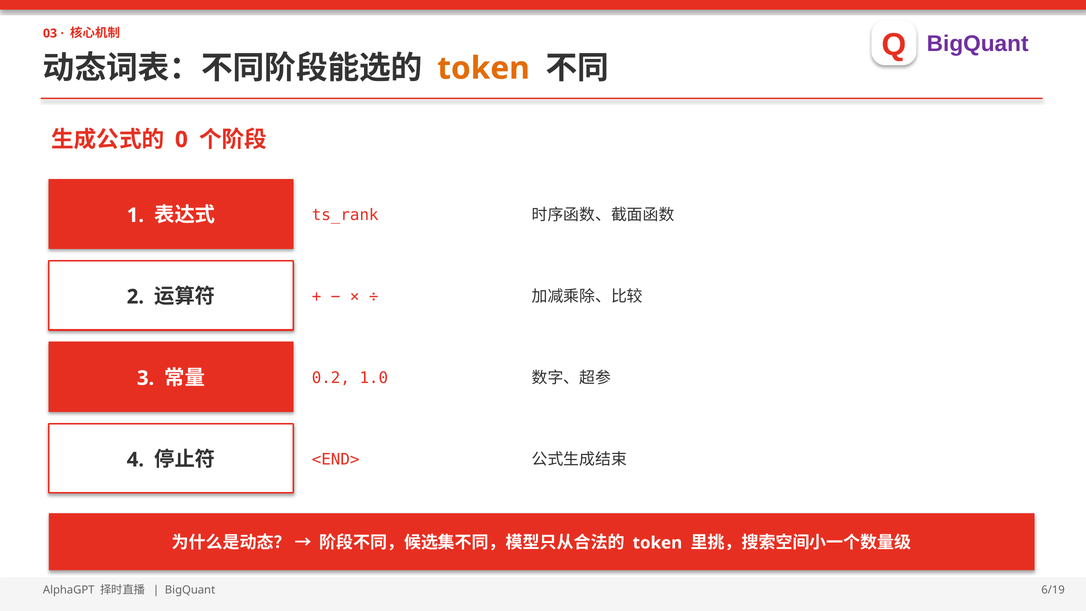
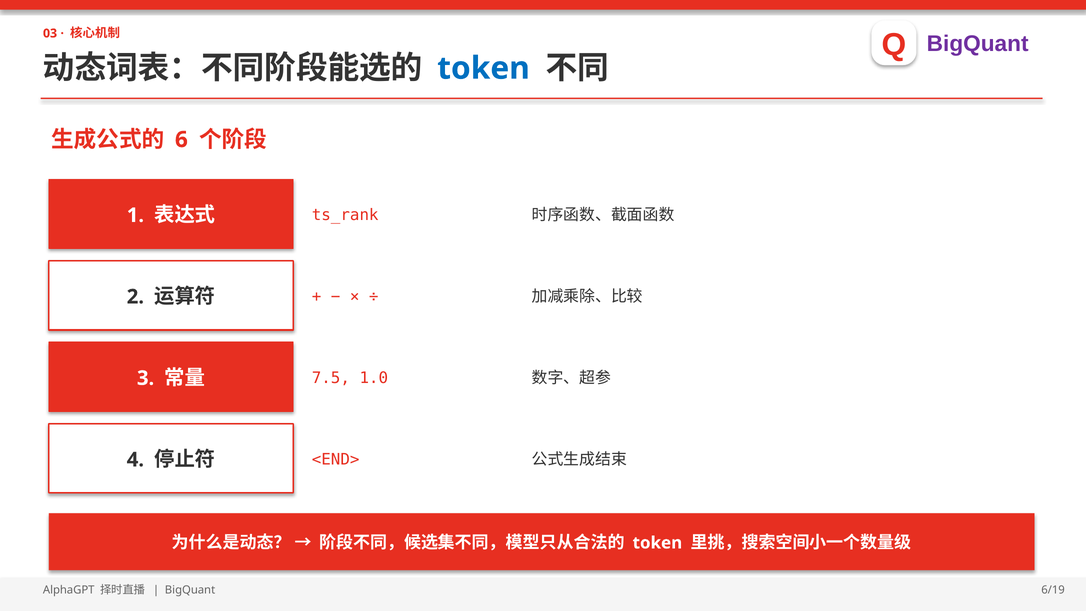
token at (484, 68) colour: orange -> blue
0: 0 -> 6
0.2: 0.2 -> 7.5
